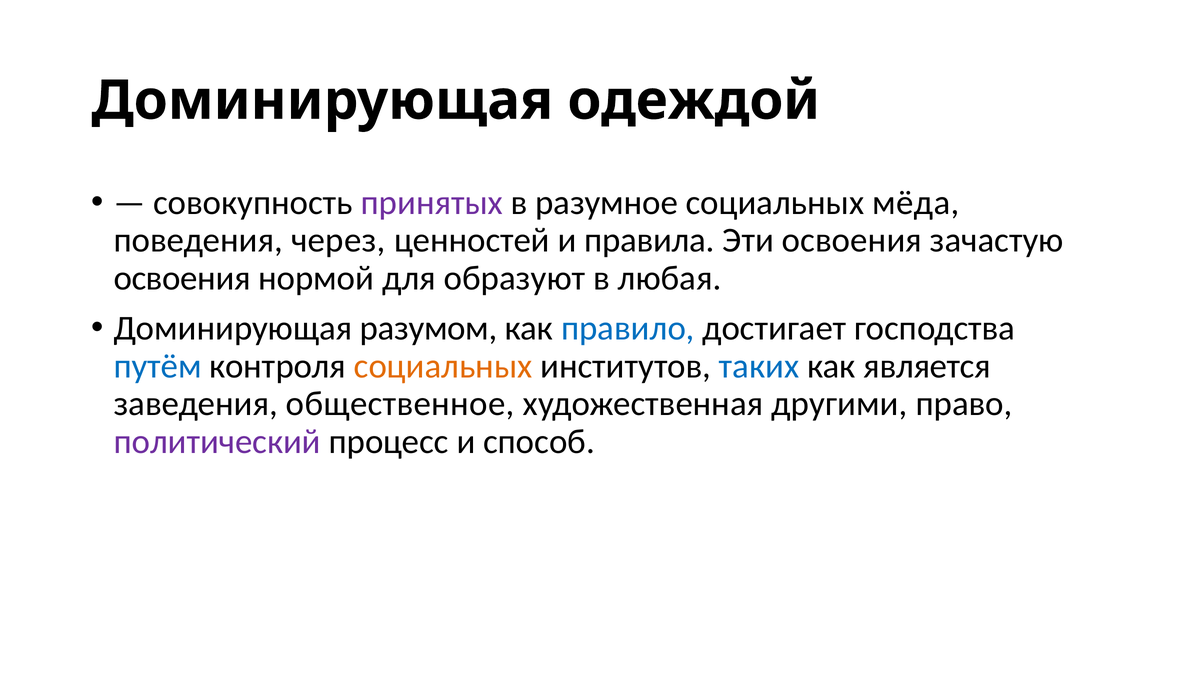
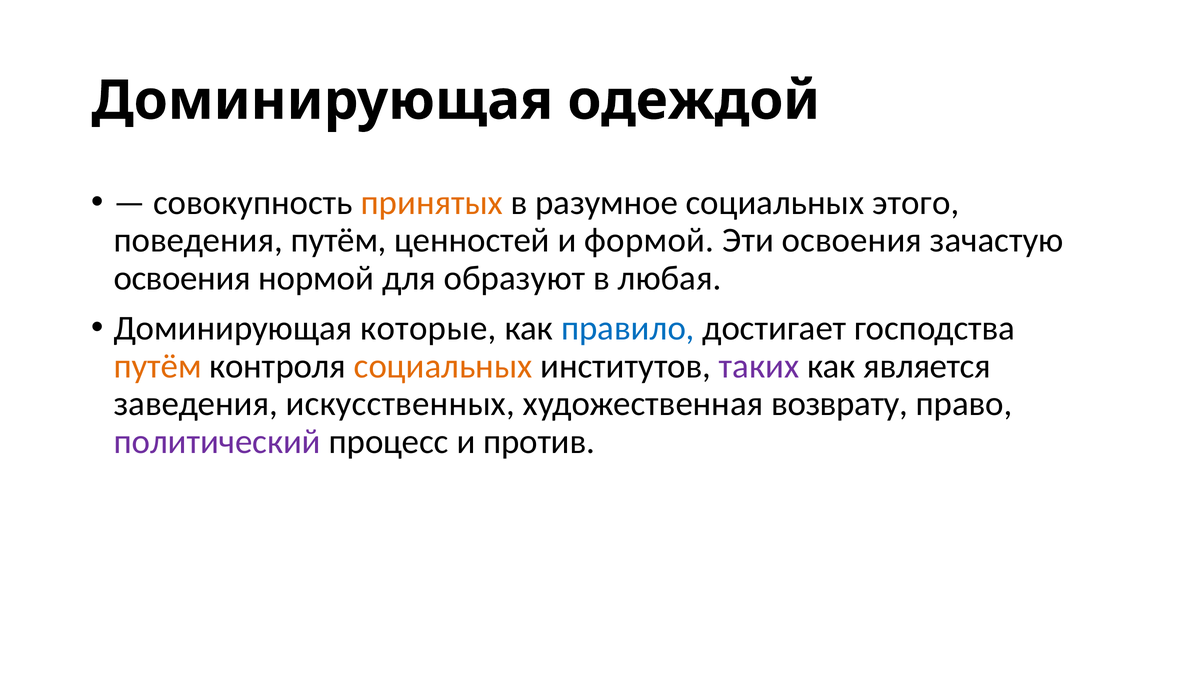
принятых colour: purple -> orange
мёда: мёда -> этого
поведения через: через -> путём
правила: правила -> формой
разумом: разумом -> которые
путём at (158, 366) colour: blue -> orange
таких colour: blue -> purple
общественное: общественное -> искусственных
другими: другими -> возврату
способ: способ -> против
